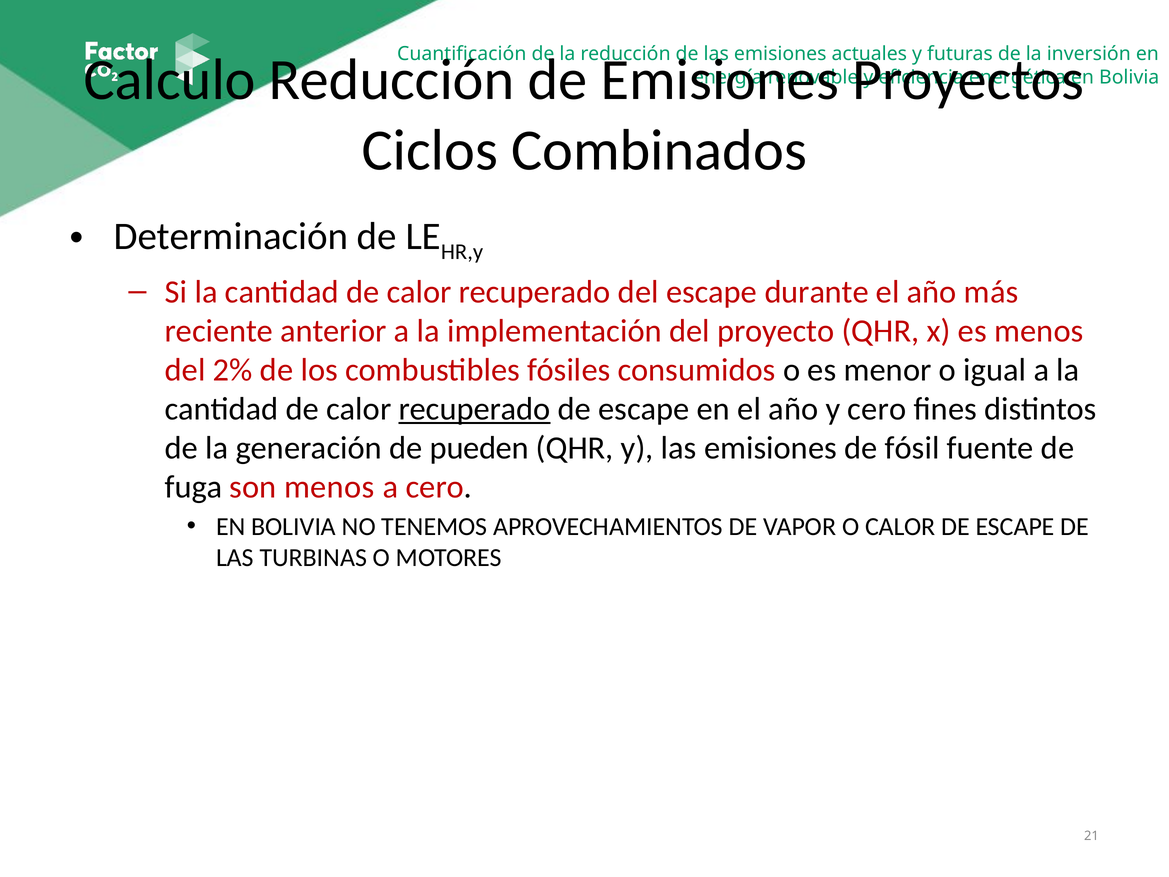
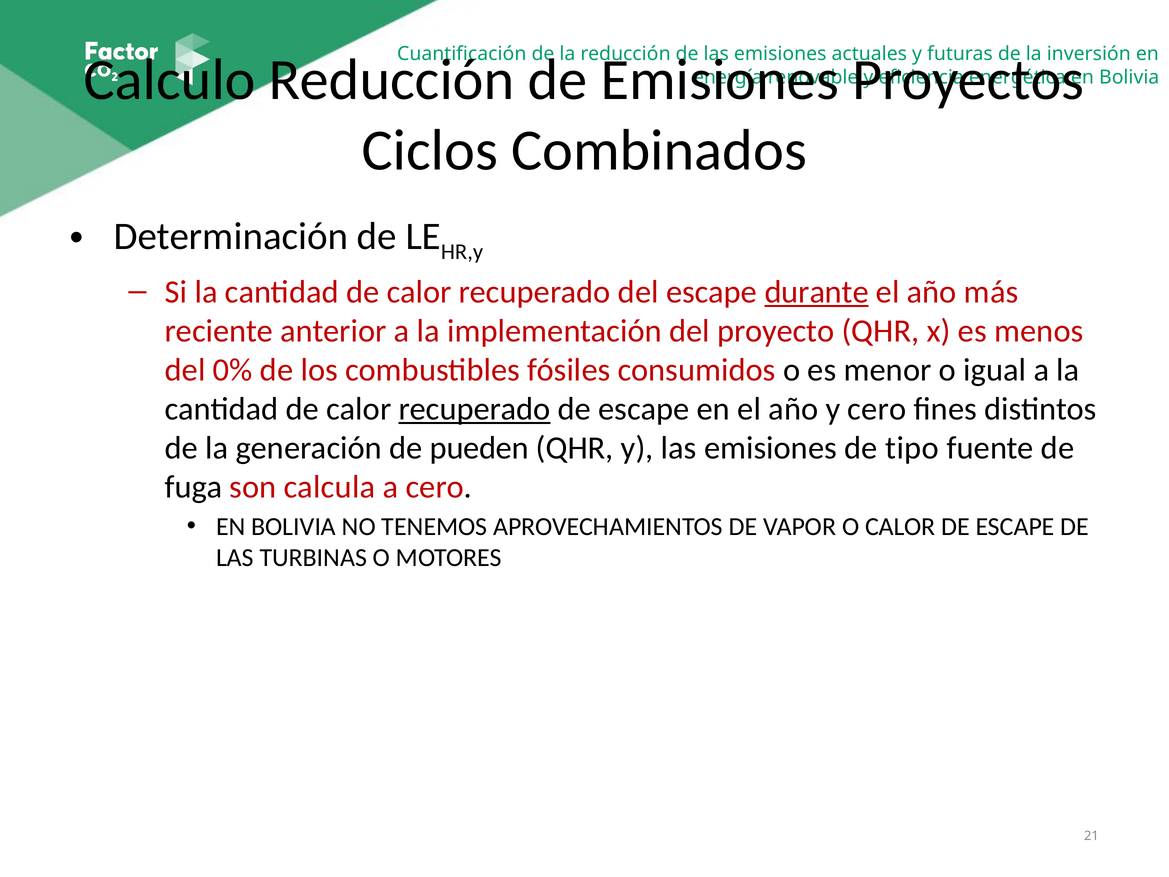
durante underline: none -> present
2%: 2% -> 0%
fósil: fósil -> tipo
son menos: menos -> calcula
